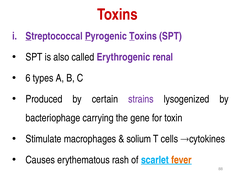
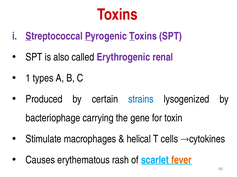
6: 6 -> 1
strains colour: purple -> blue
solium: solium -> helical
